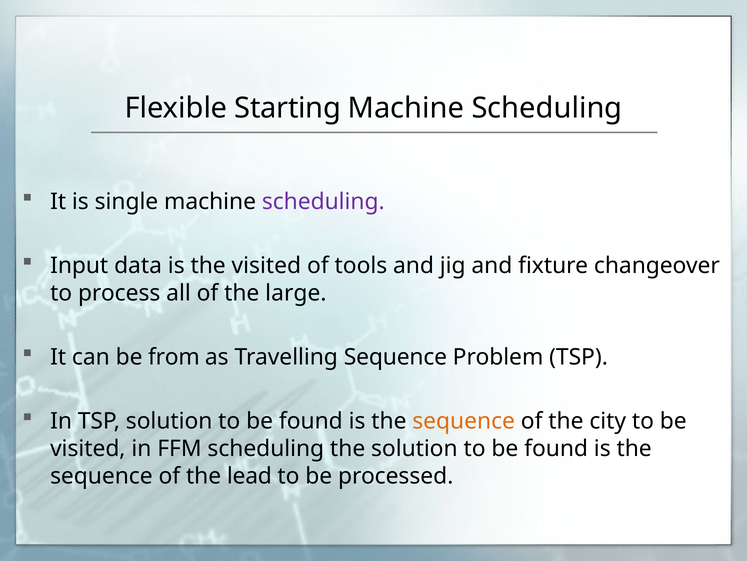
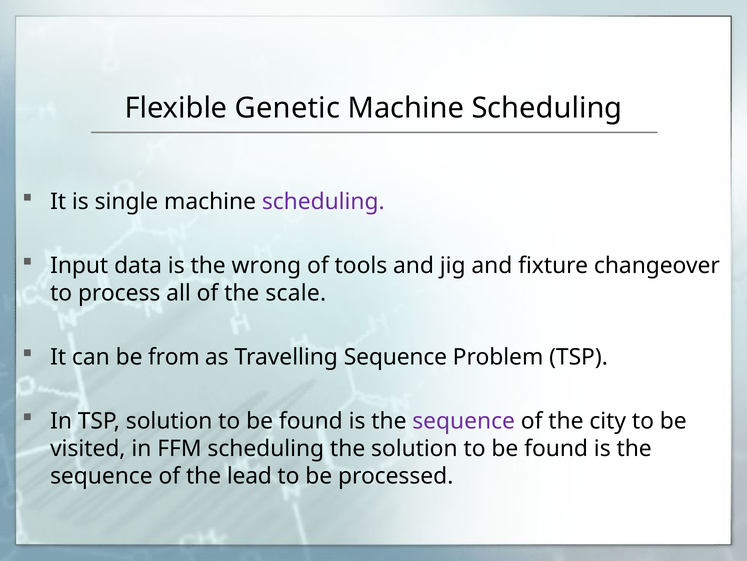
Starting: Starting -> Genetic
the visited: visited -> wrong
large: large -> scale
sequence at (464, 421) colour: orange -> purple
